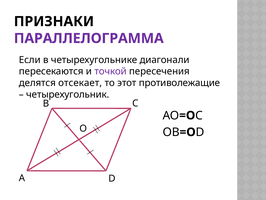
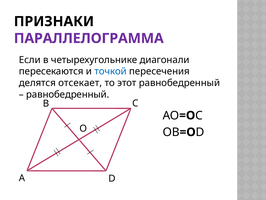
точкой colour: purple -> blue
этот противолежащие: противолежащие -> равнобедренный
четырехугольник at (68, 94): четырехугольник -> равнобедренный
